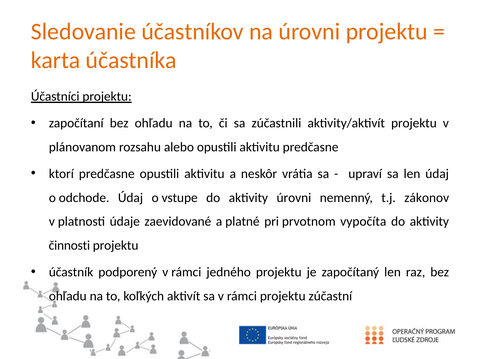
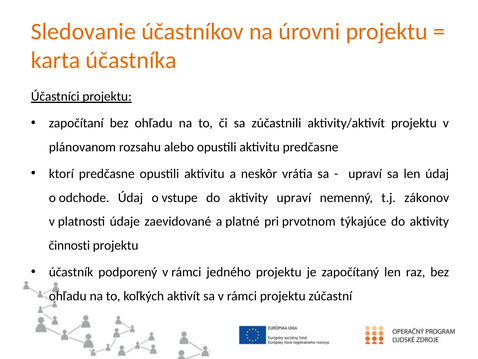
aktivity úrovni: úrovni -> upraví
vypočíta: vypočíta -> týkajúce
